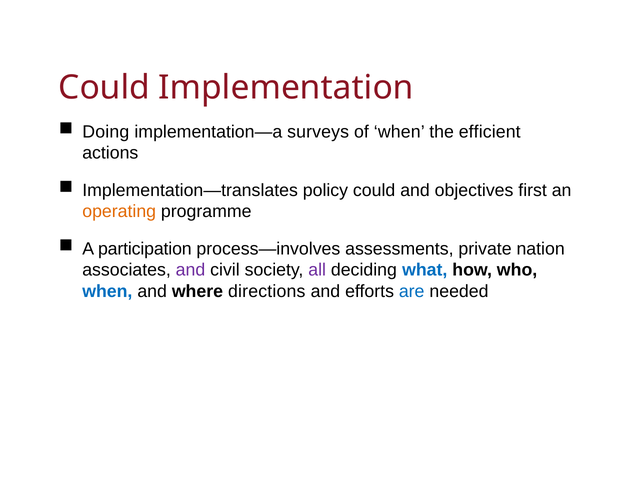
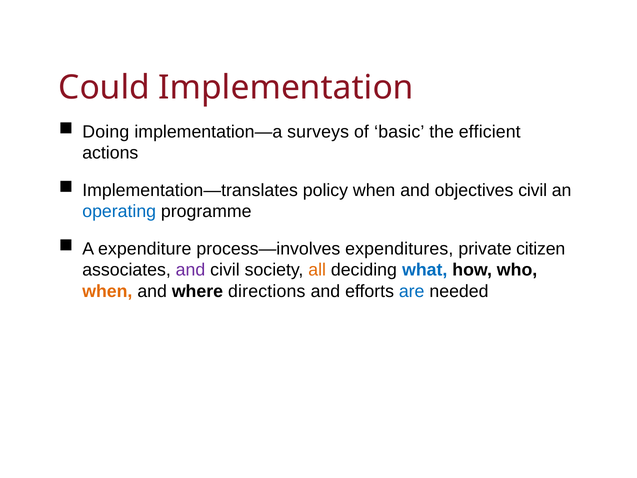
of when: when -> basic
policy could: could -> when
objectives first: first -> civil
operating colour: orange -> blue
participation: participation -> expenditure
assessments: assessments -> expenditures
nation: nation -> citizen
all colour: purple -> orange
when at (107, 291) colour: blue -> orange
